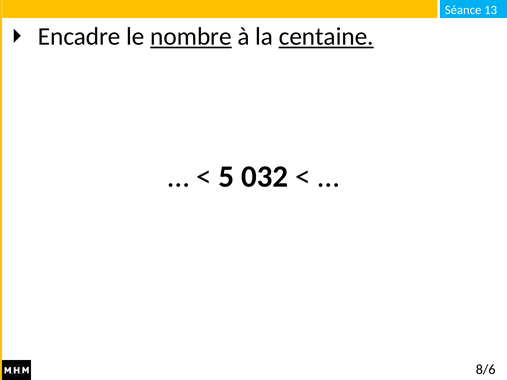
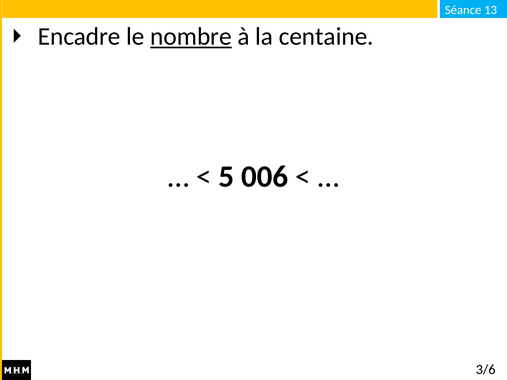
centaine underline: present -> none
032: 032 -> 006
8/6: 8/6 -> 3/6
